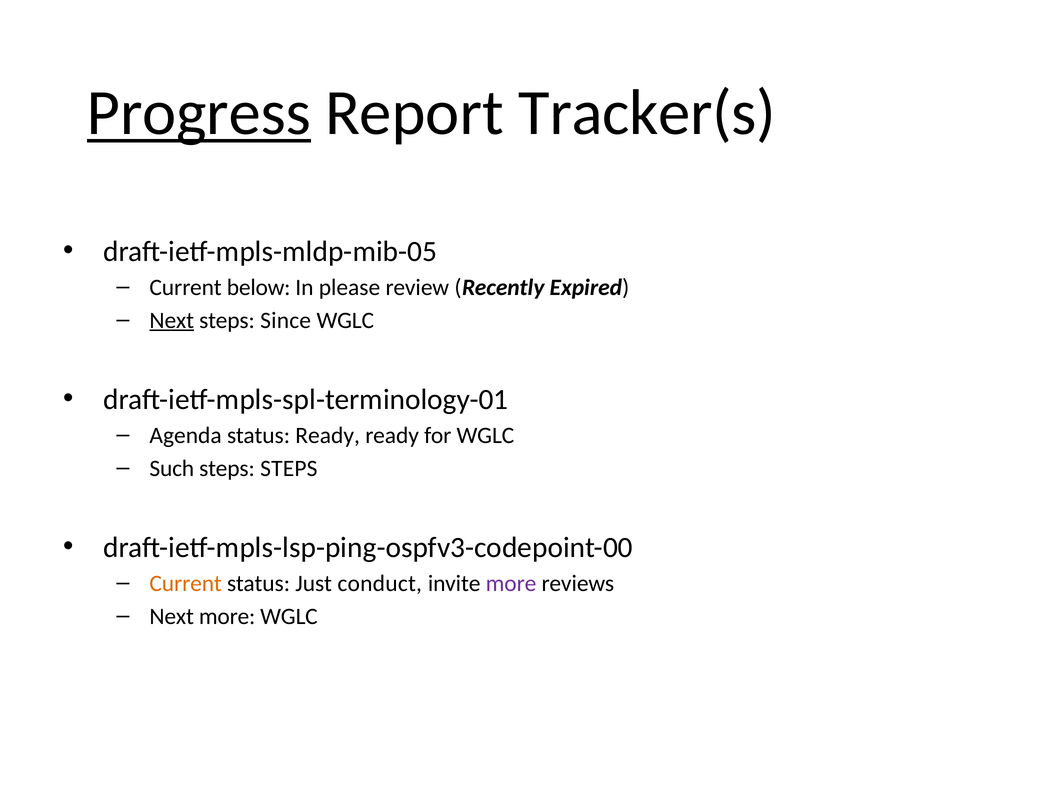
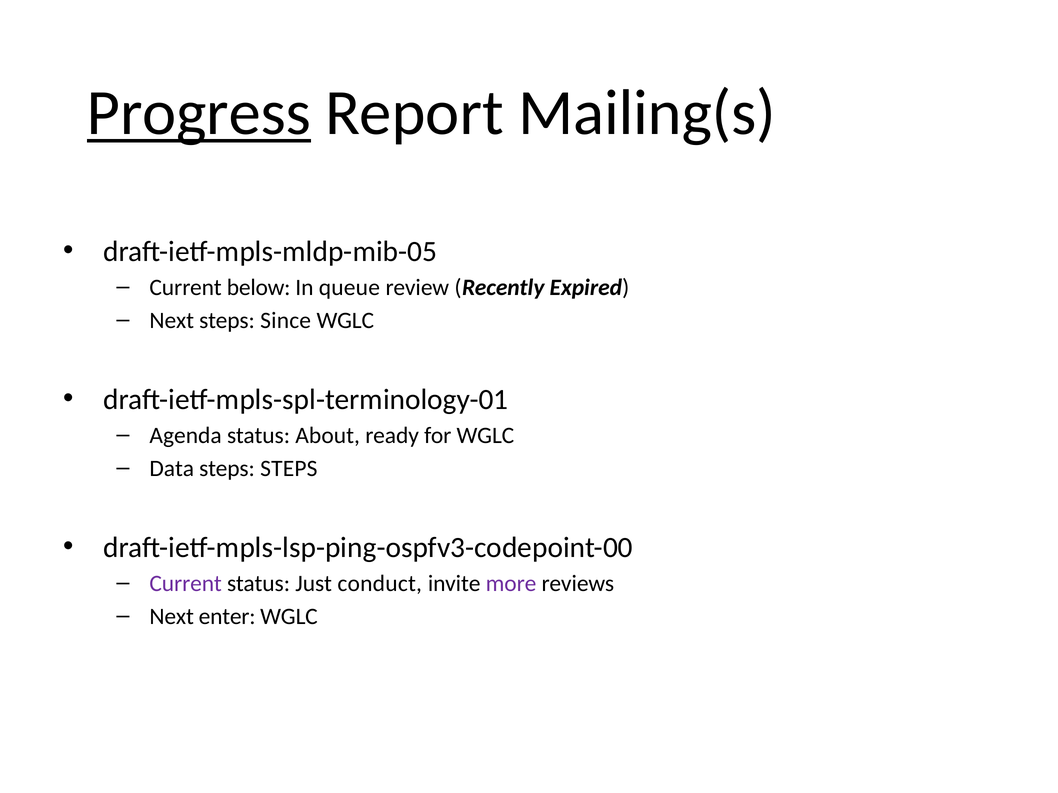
Tracker(s: Tracker(s -> Mailing(s
please: please -> queue
Next at (172, 320) underline: present -> none
status Ready: Ready -> About
Such: Such -> Data
Current at (186, 584) colour: orange -> purple
Next more: more -> enter
